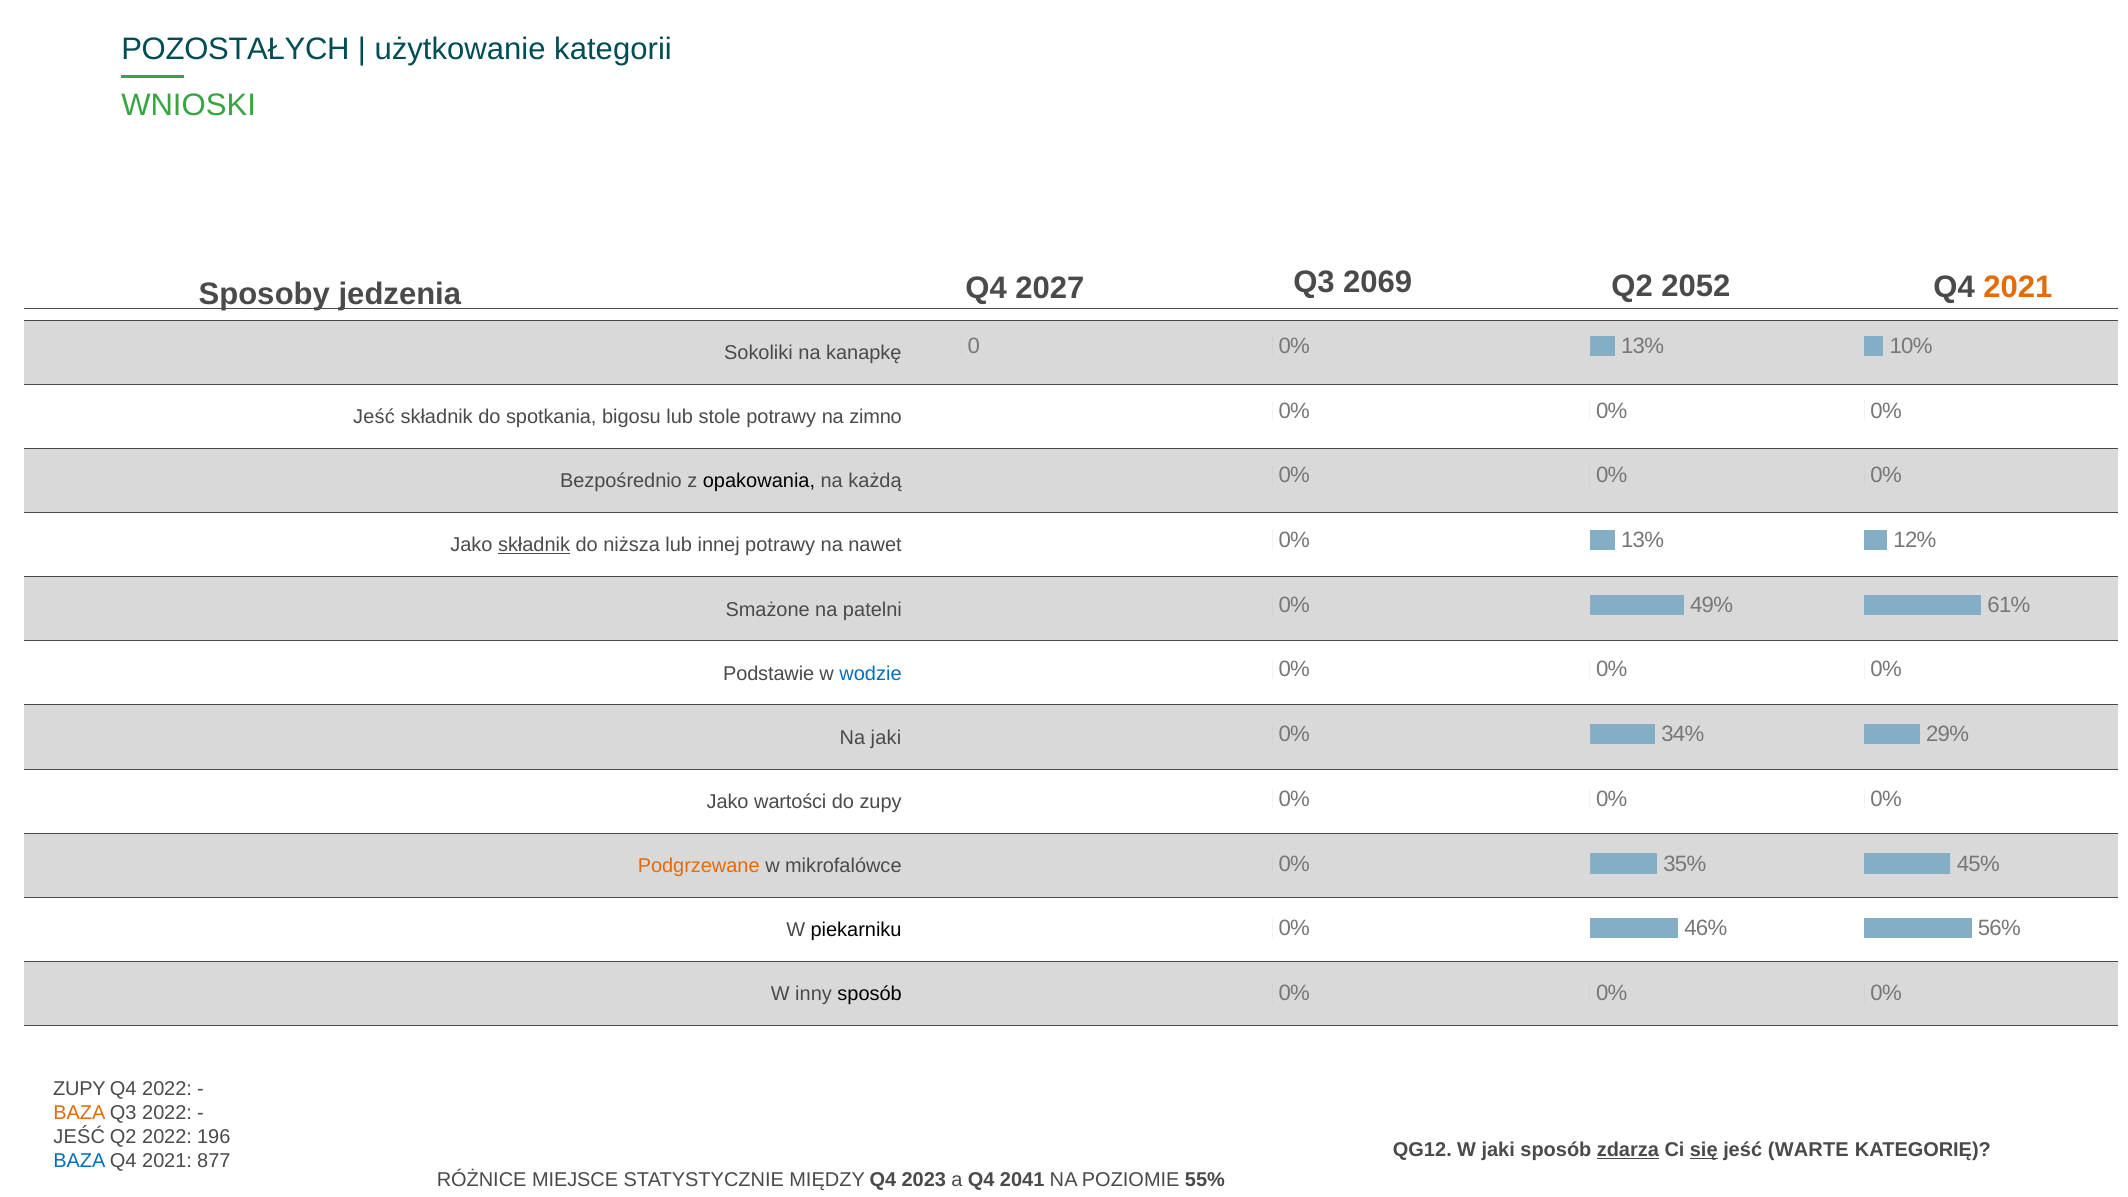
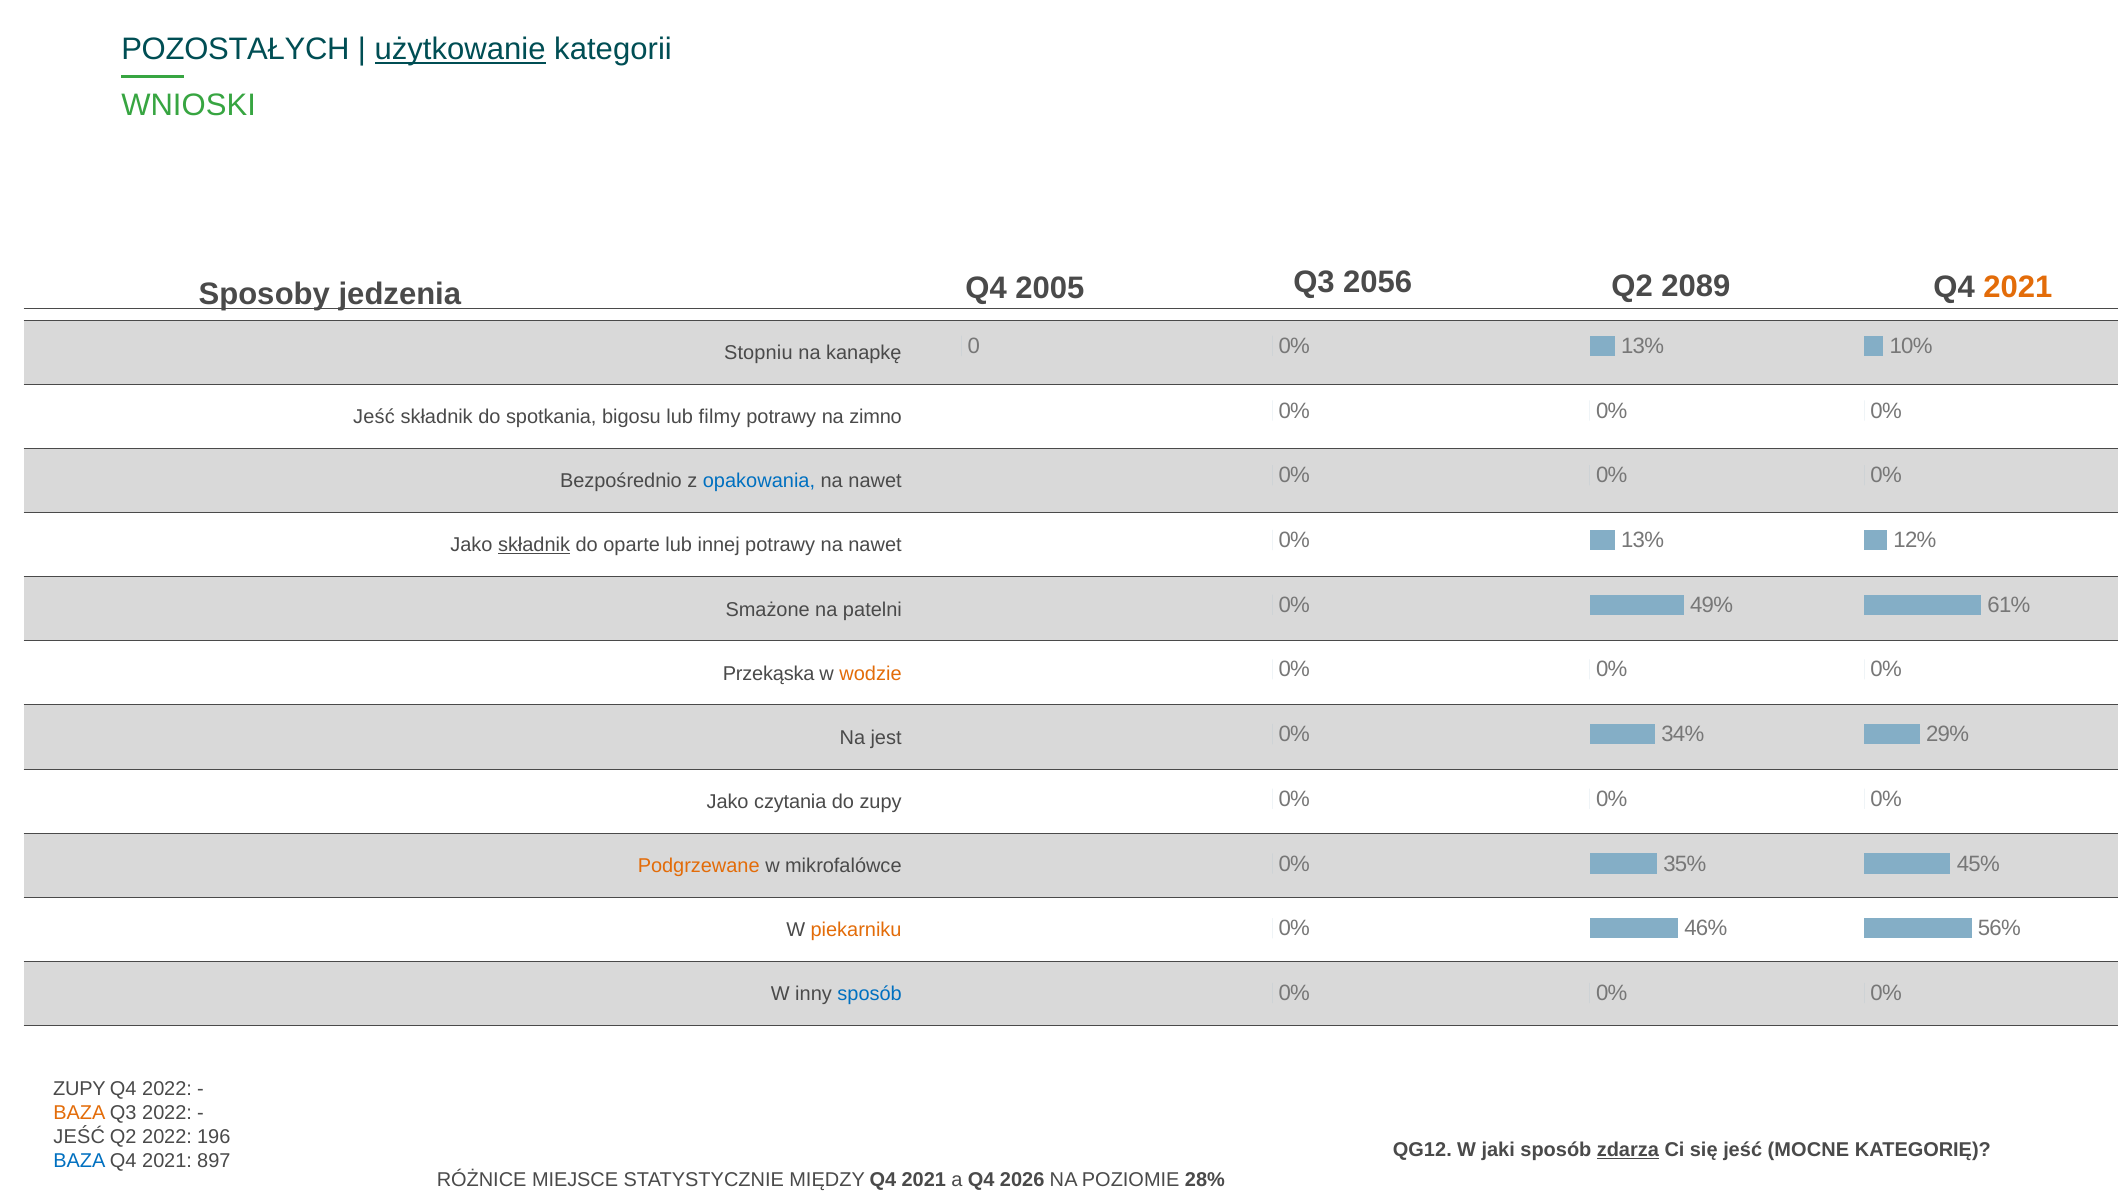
użytkowanie underline: none -> present
2069: 2069 -> 2056
2052: 2052 -> 2089
2027: 2027 -> 2005
Sokoliki: Sokoliki -> Stopniu
stole: stole -> filmy
opakowania colour: black -> blue
każdą at (875, 481): każdą -> nawet
niższa: niższa -> oparte
Podstawie: Podstawie -> Przekąska
wodzie colour: blue -> orange
Na jaki: jaki -> jest
wartości: wartości -> czytania
piekarniku colour: black -> orange
sposób at (870, 994) colour: black -> blue
się underline: present -> none
WARTE: WARTE -> MOCNE
877: 877 -> 897
MIĘDZY Q4 2023: 2023 -> 2021
2041: 2041 -> 2026
55%: 55% -> 28%
